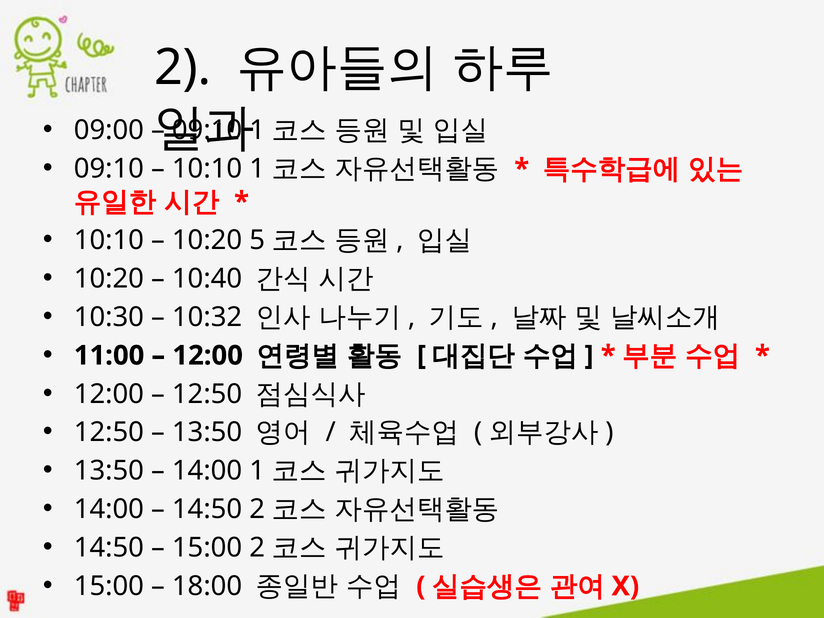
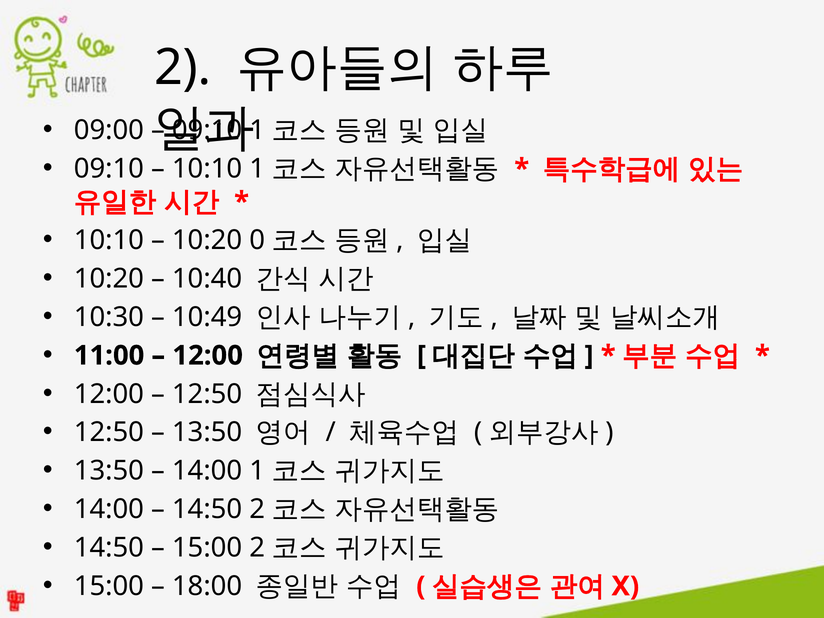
5: 5 -> 0
10:32: 10:32 -> 10:49
